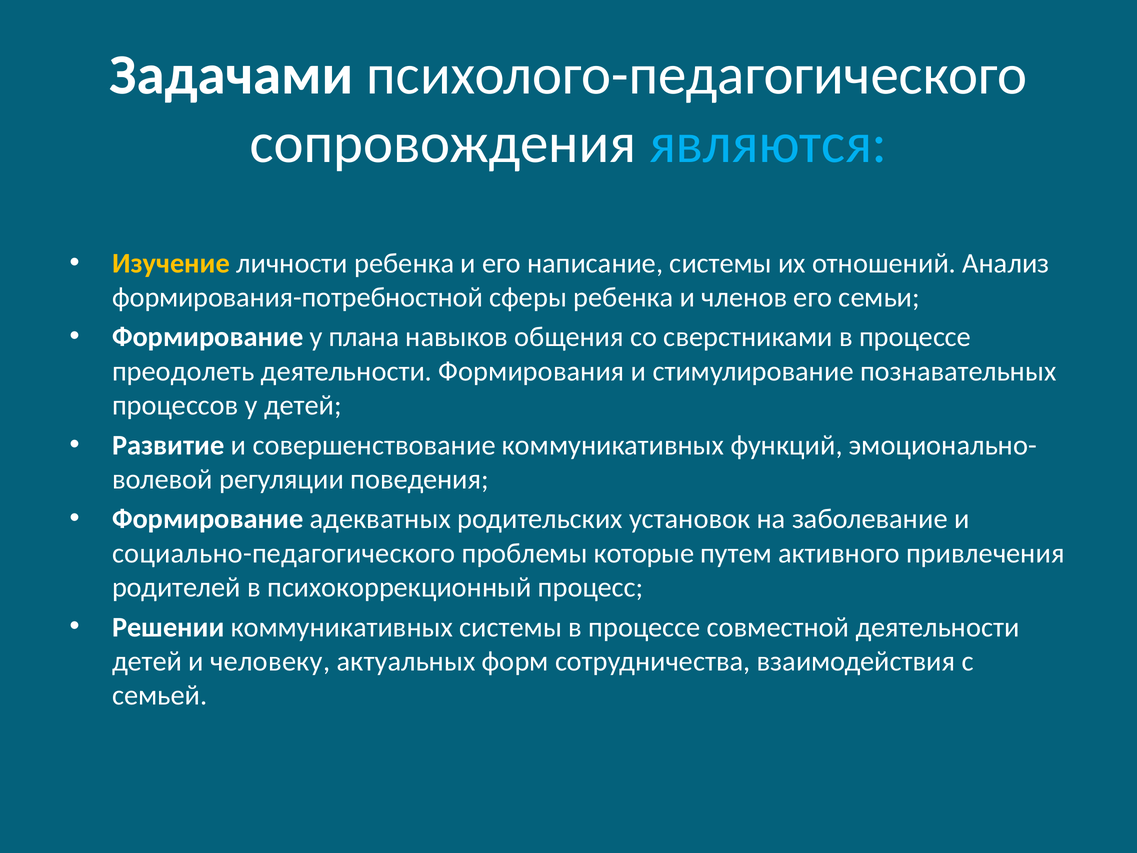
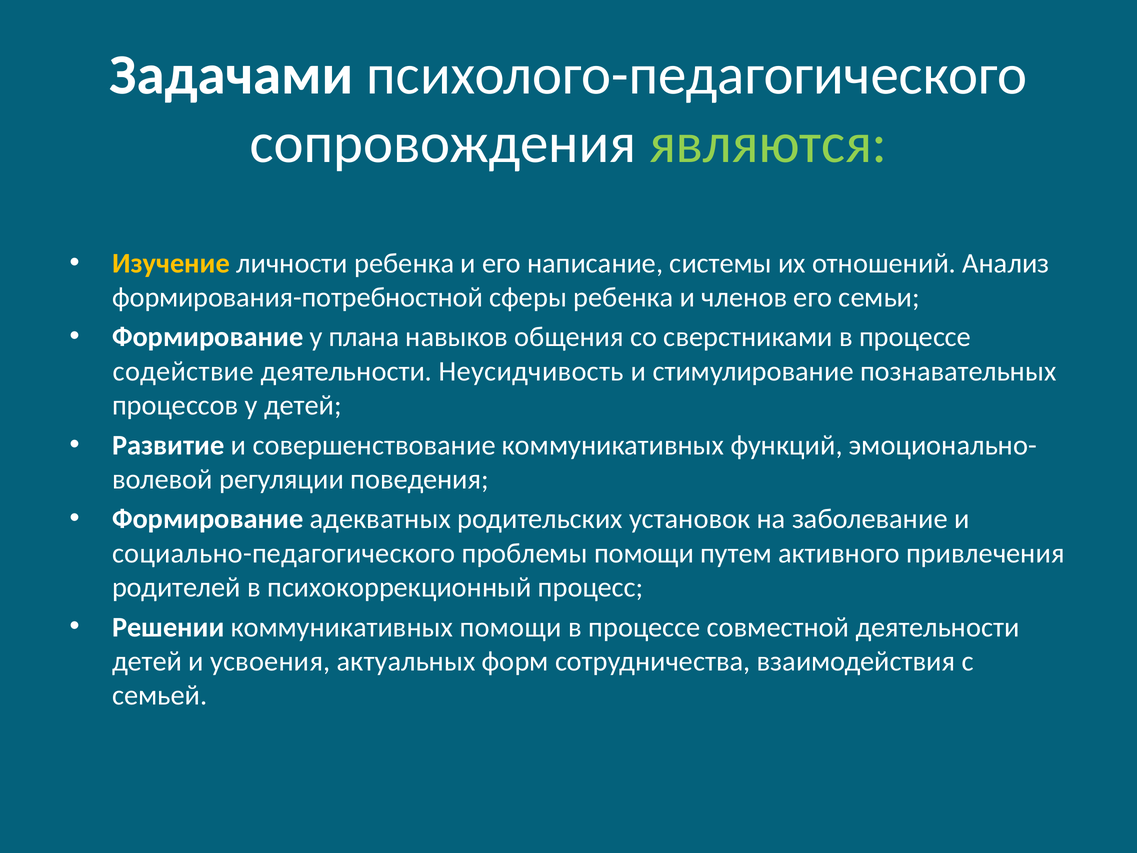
являются colour: light blue -> light green
преодолеть: преодолеть -> содействие
Формирования: Формирования -> Неусидчивость
проблемы которые: которые -> помощи
коммуникативных системы: системы -> помощи
человеку: человеку -> усвоения
